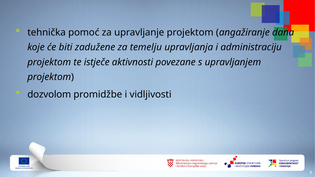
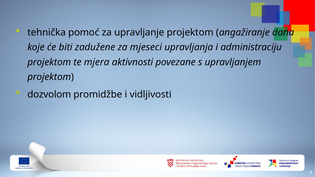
temelju: temelju -> mjeseci
istječe: istječe -> mjera
